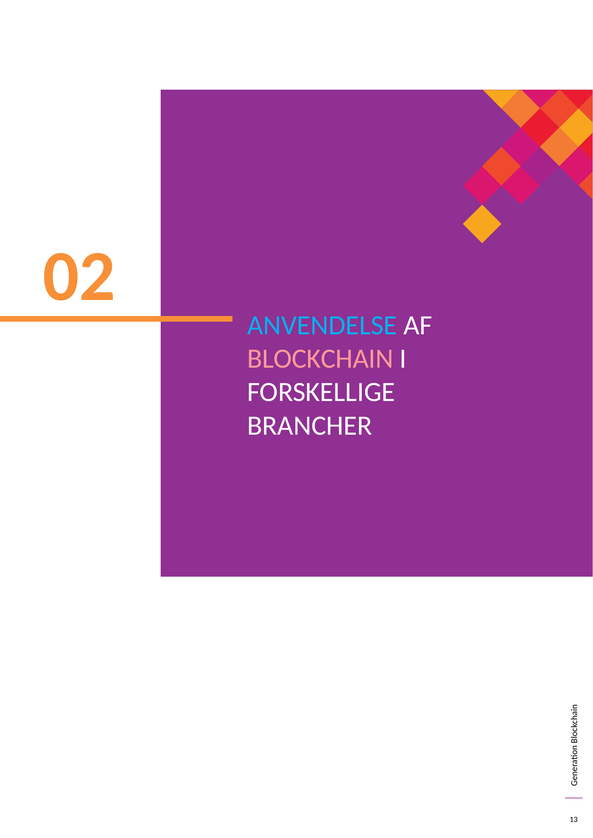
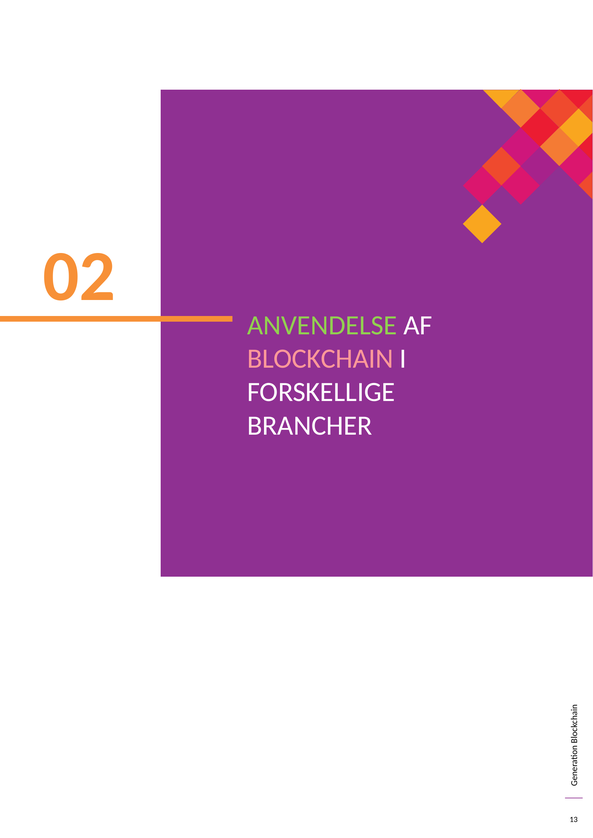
ANVENDELSE colour: light blue -> light green
